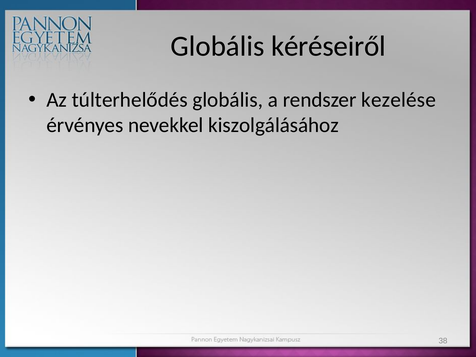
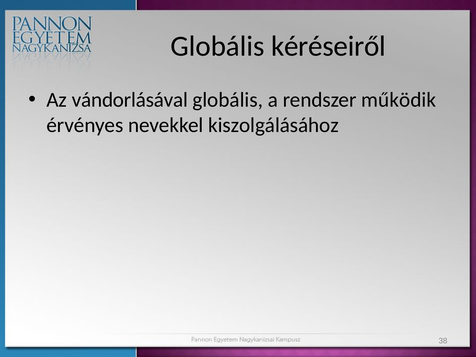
túlterhelődés: túlterhelődés -> vándorlásával
kezelése: kezelése -> működik
